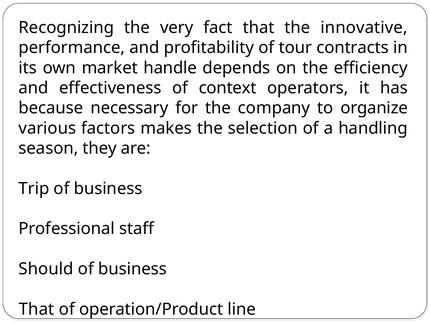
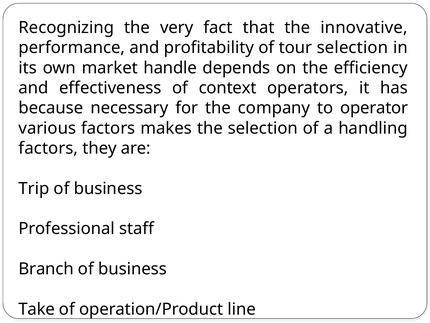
tour contracts: contracts -> selection
organize: organize -> operator
season at (48, 148): season -> factors
Should: Should -> Branch
That at (36, 309): That -> Take
